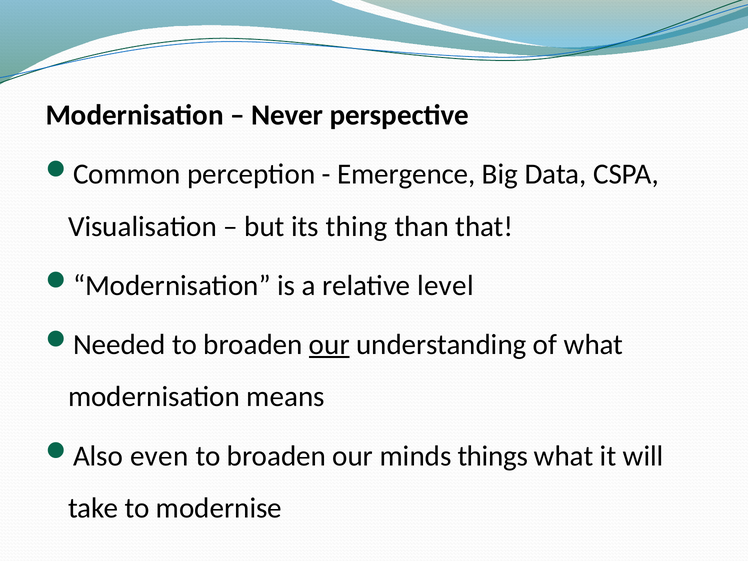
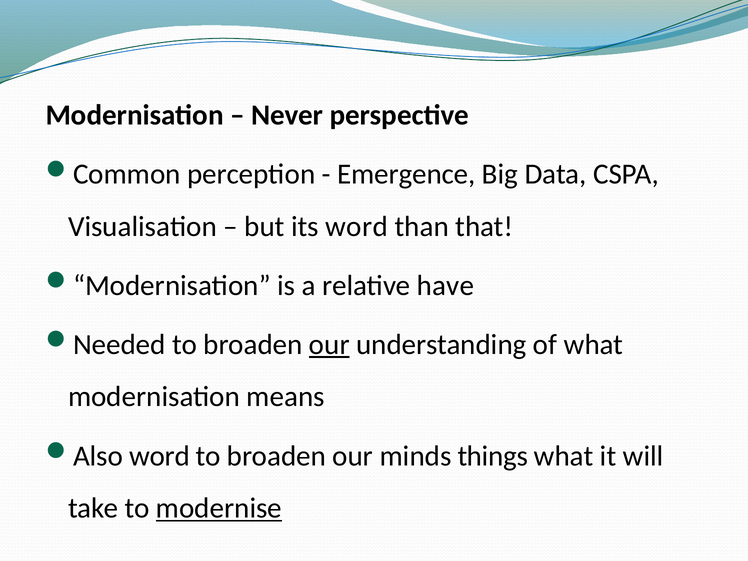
its thing: thing -> word
level: level -> have
Also even: even -> word
modernise underline: none -> present
